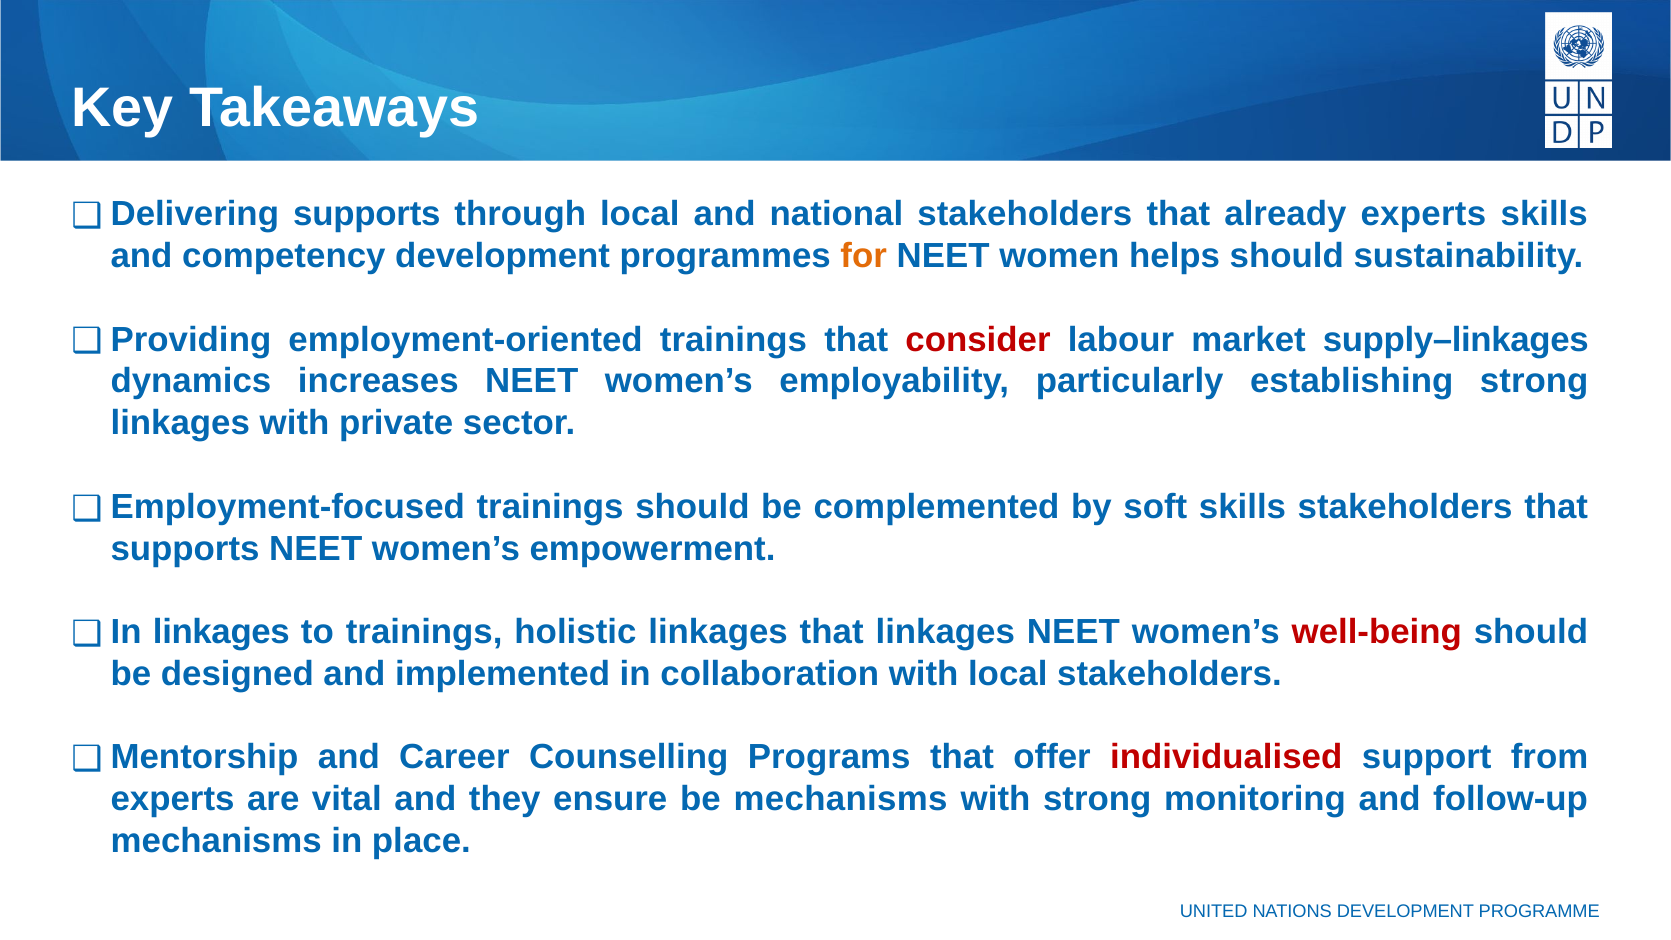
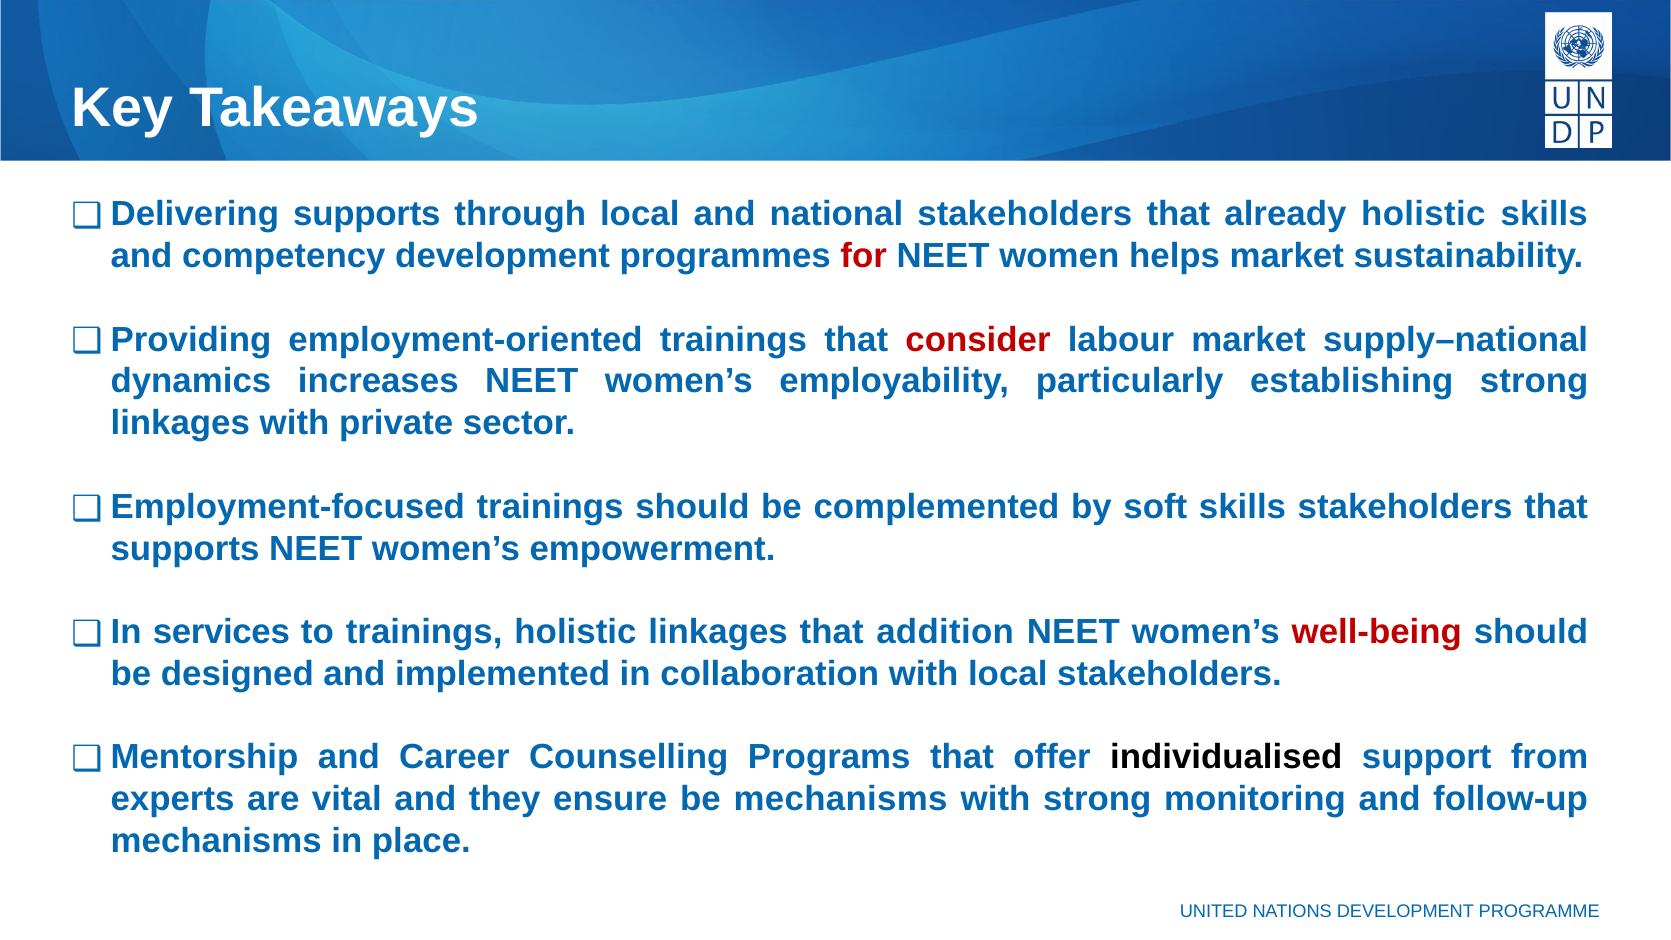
already experts: experts -> holistic
for colour: orange -> red
helps should: should -> market
supply–linkages: supply–linkages -> supply–national
linkages at (221, 632): linkages -> services
that linkages: linkages -> addition
individualised colour: red -> black
